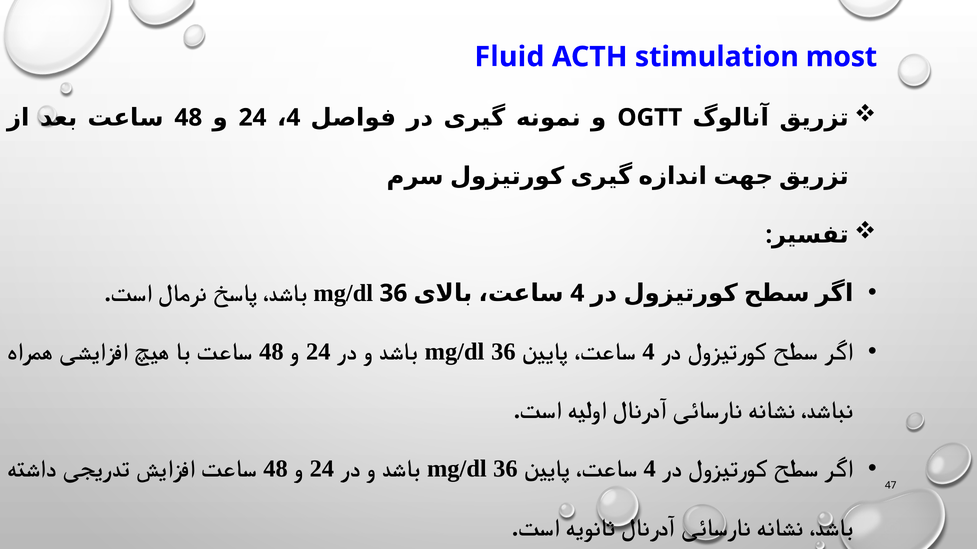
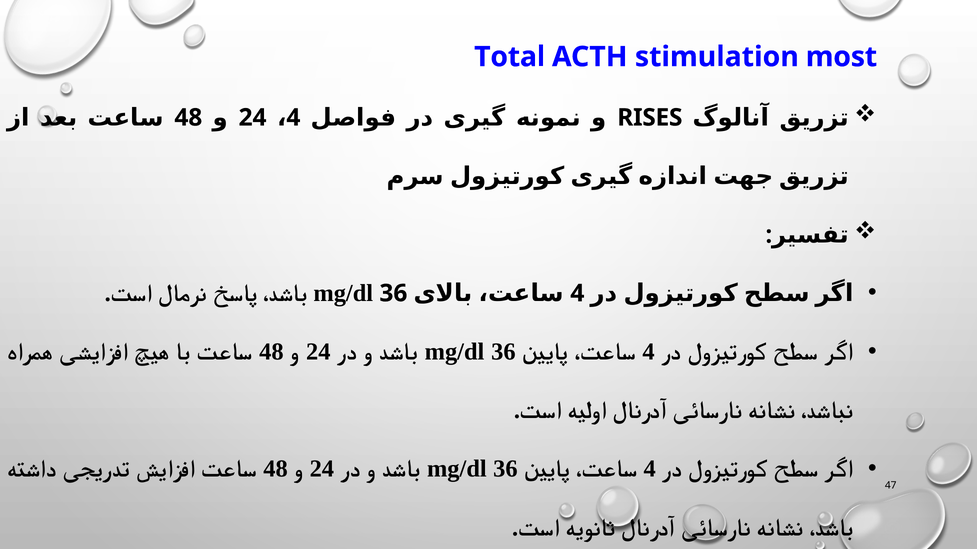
Fluid: Fluid -> Total
OGTT: OGTT -> RISES
